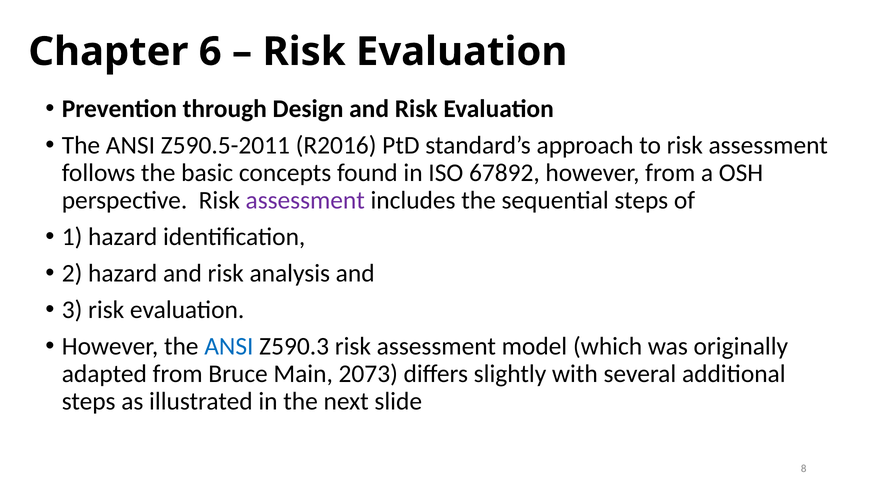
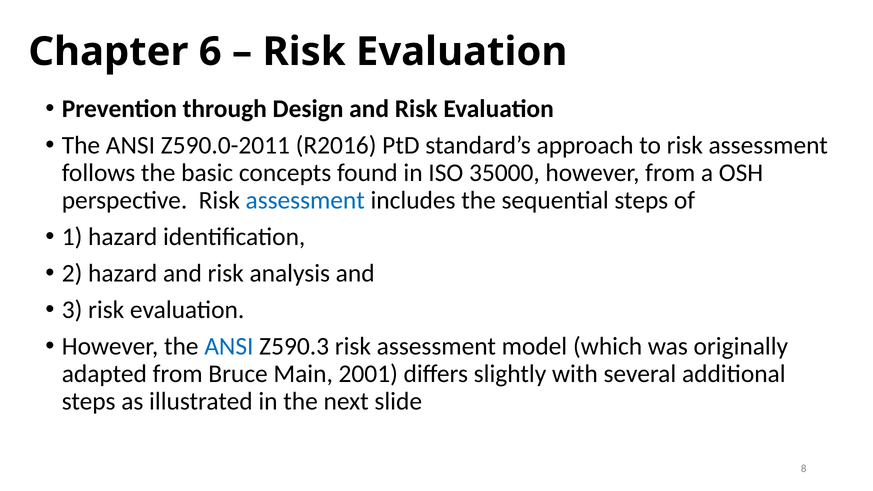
Z590.5-2011: Z590.5-2011 -> Z590.0-2011
67892: 67892 -> 35000
assessment at (305, 200) colour: purple -> blue
2073: 2073 -> 2001
